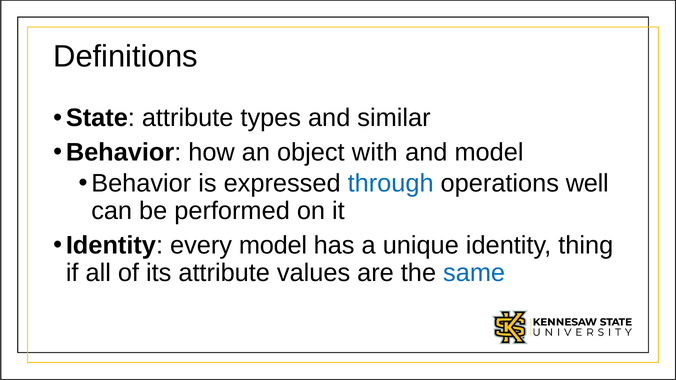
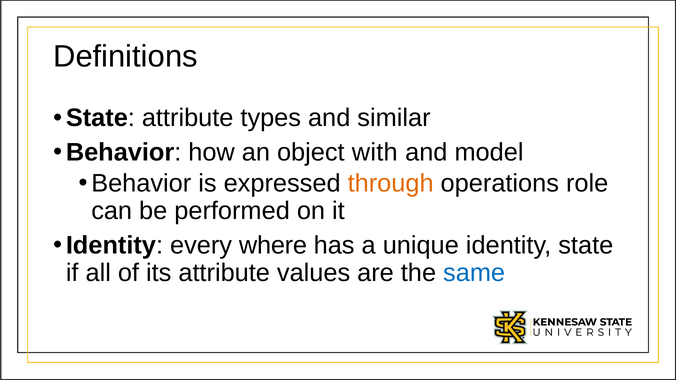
through colour: blue -> orange
well: well -> role
every model: model -> where
identity thing: thing -> state
